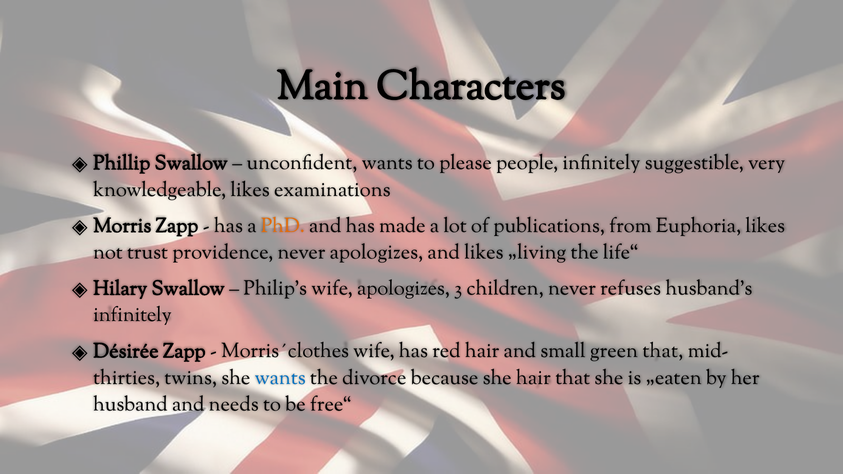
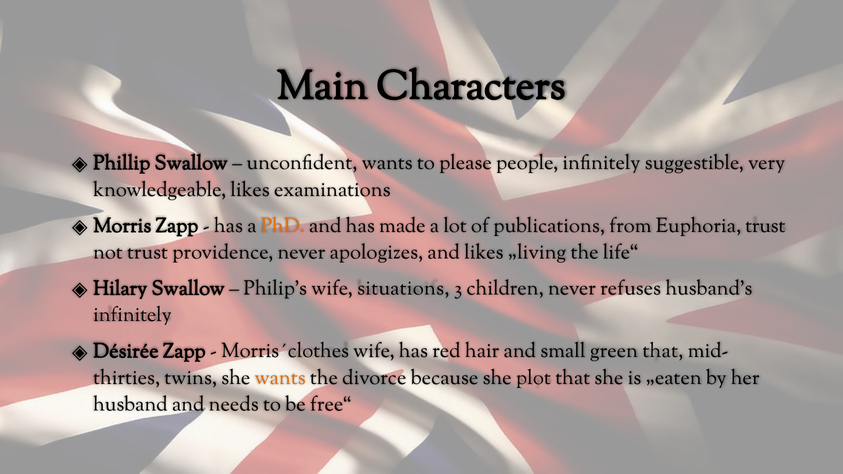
Euphoria likes: likes -> trust
wife apologizes: apologizes -> situations
wants at (280, 378) colour: blue -> orange
she hair: hair -> plot
